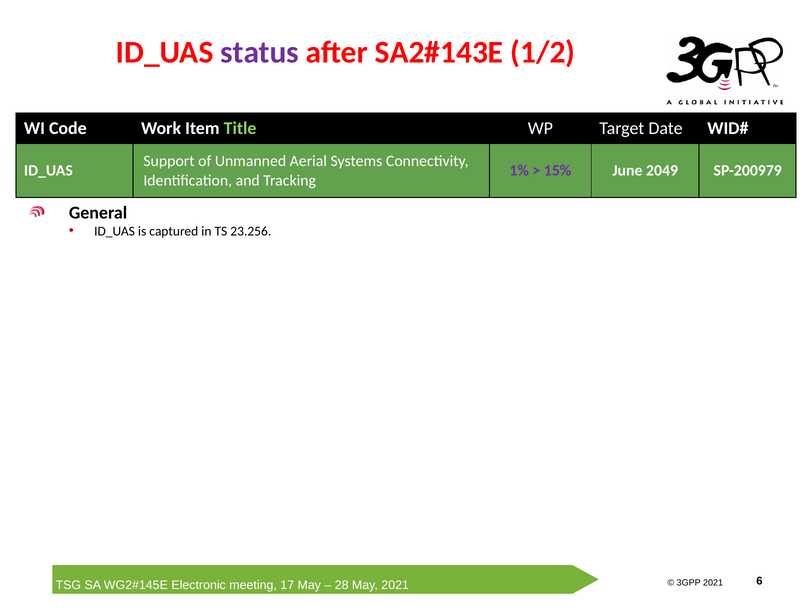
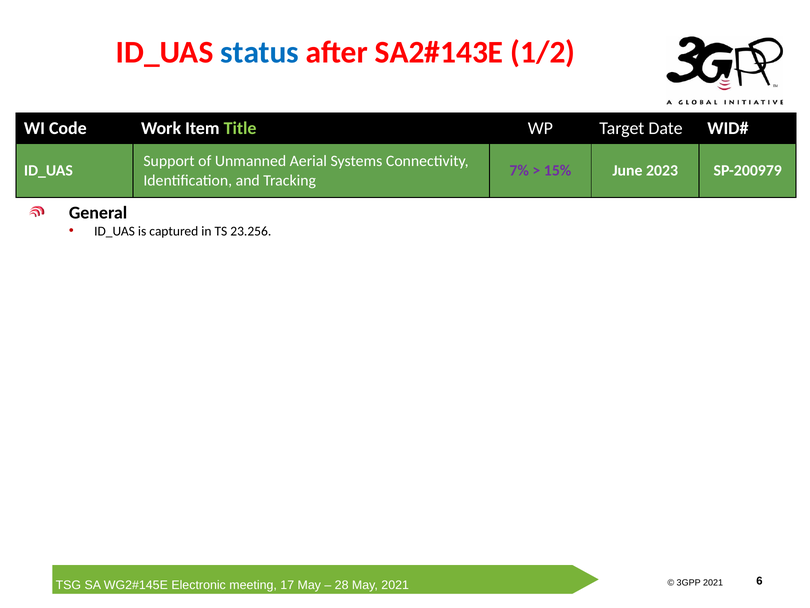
status colour: purple -> blue
1%: 1% -> 7%
2049: 2049 -> 2023
